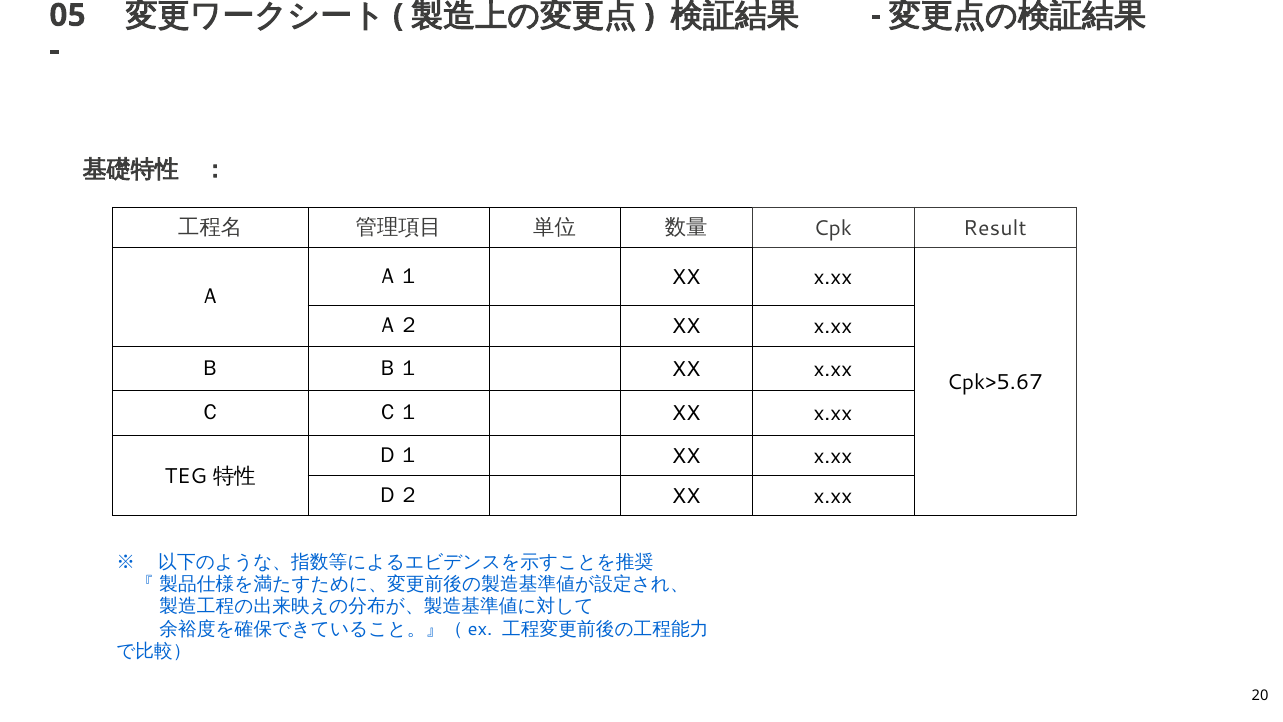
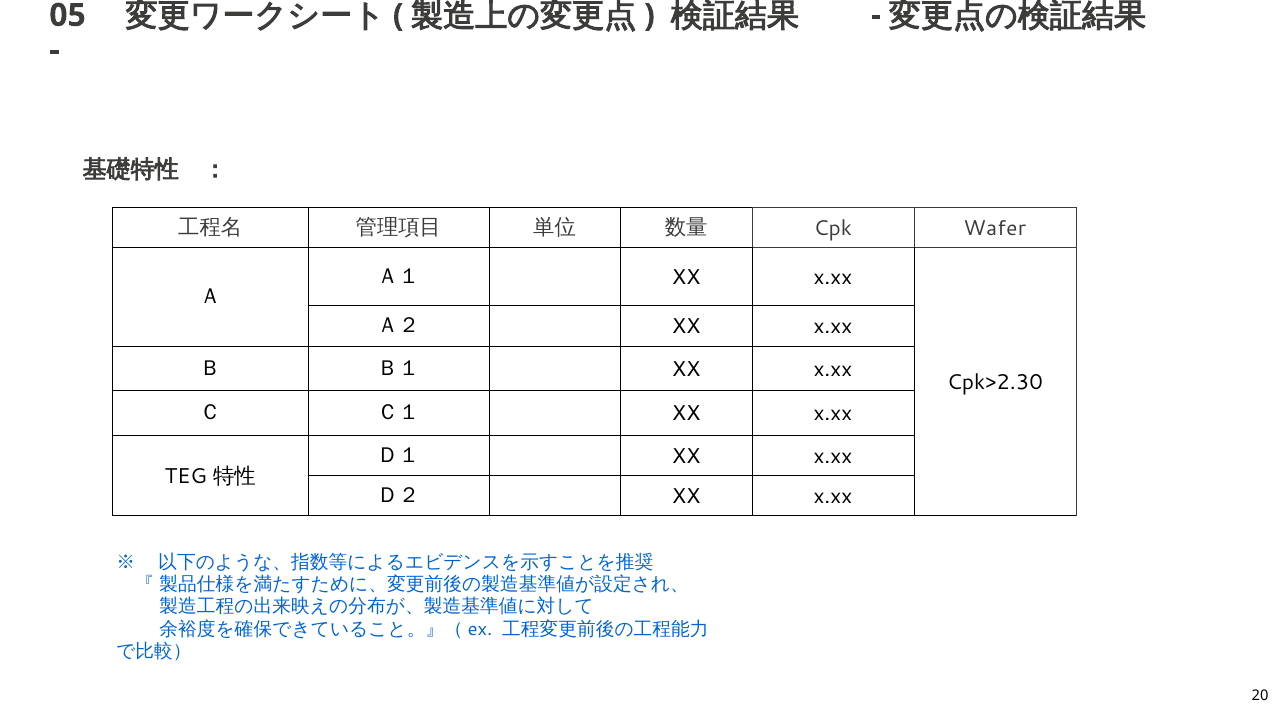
Result: Result -> Wafer
Cpk>5.67: Cpk>5.67 -> Cpk>2.30
